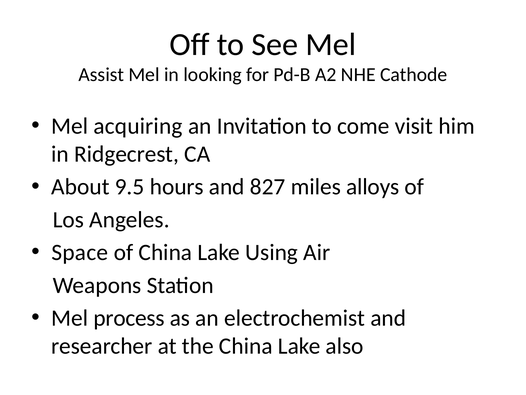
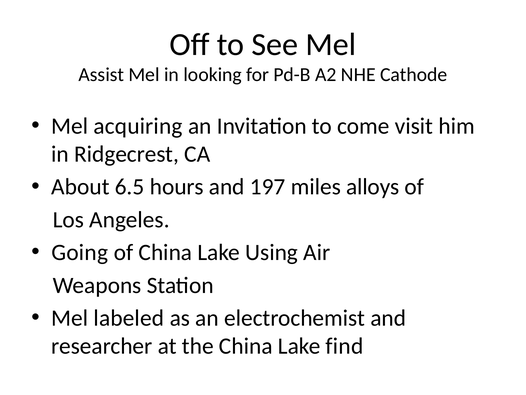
9.5: 9.5 -> 6.5
827: 827 -> 197
Space: Space -> Going
process: process -> labeled
also: also -> find
